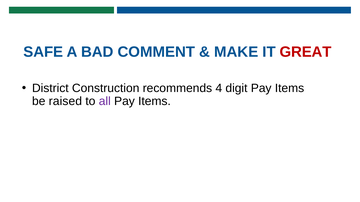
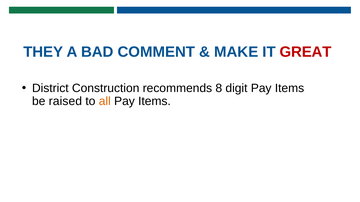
SAFE: SAFE -> THEY
4: 4 -> 8
all colour: purple -> orange
